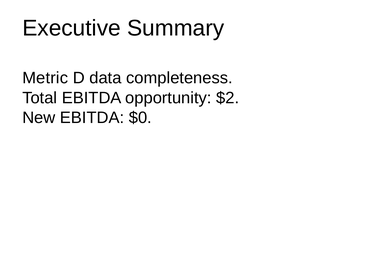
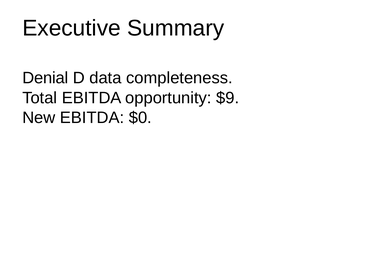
Metric: Metric -> Denial
$2: $2 -> $9
